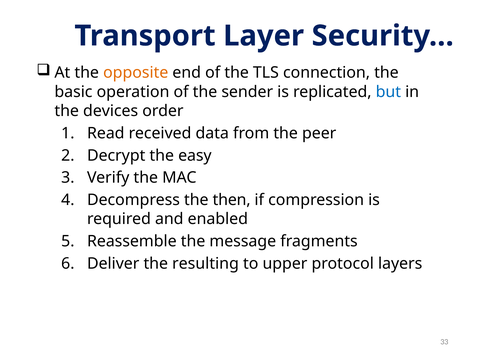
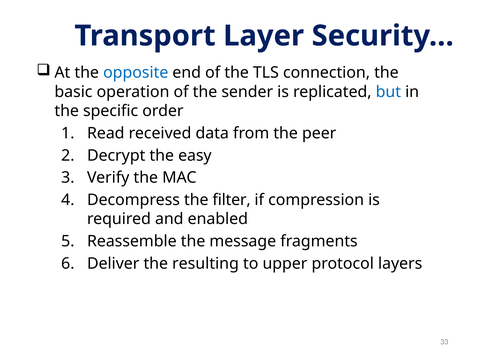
opposite colour: orange -> blue
devices: devices -> specific
then: then -> filter
